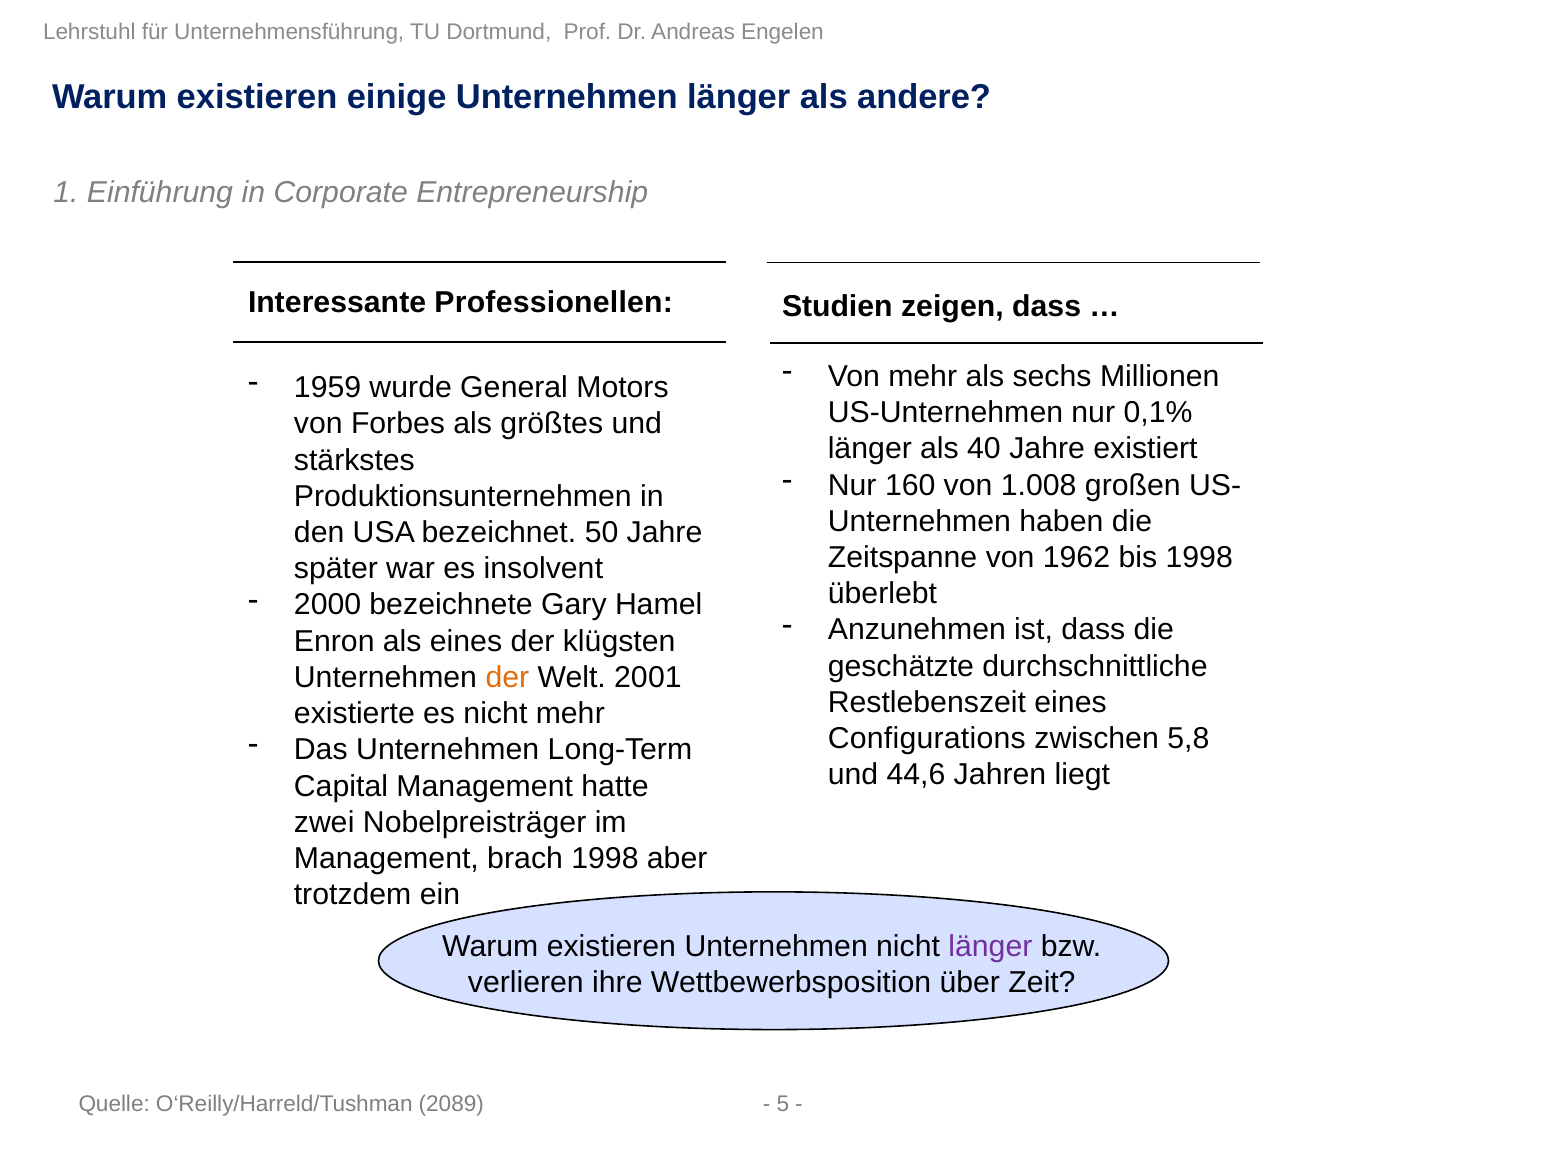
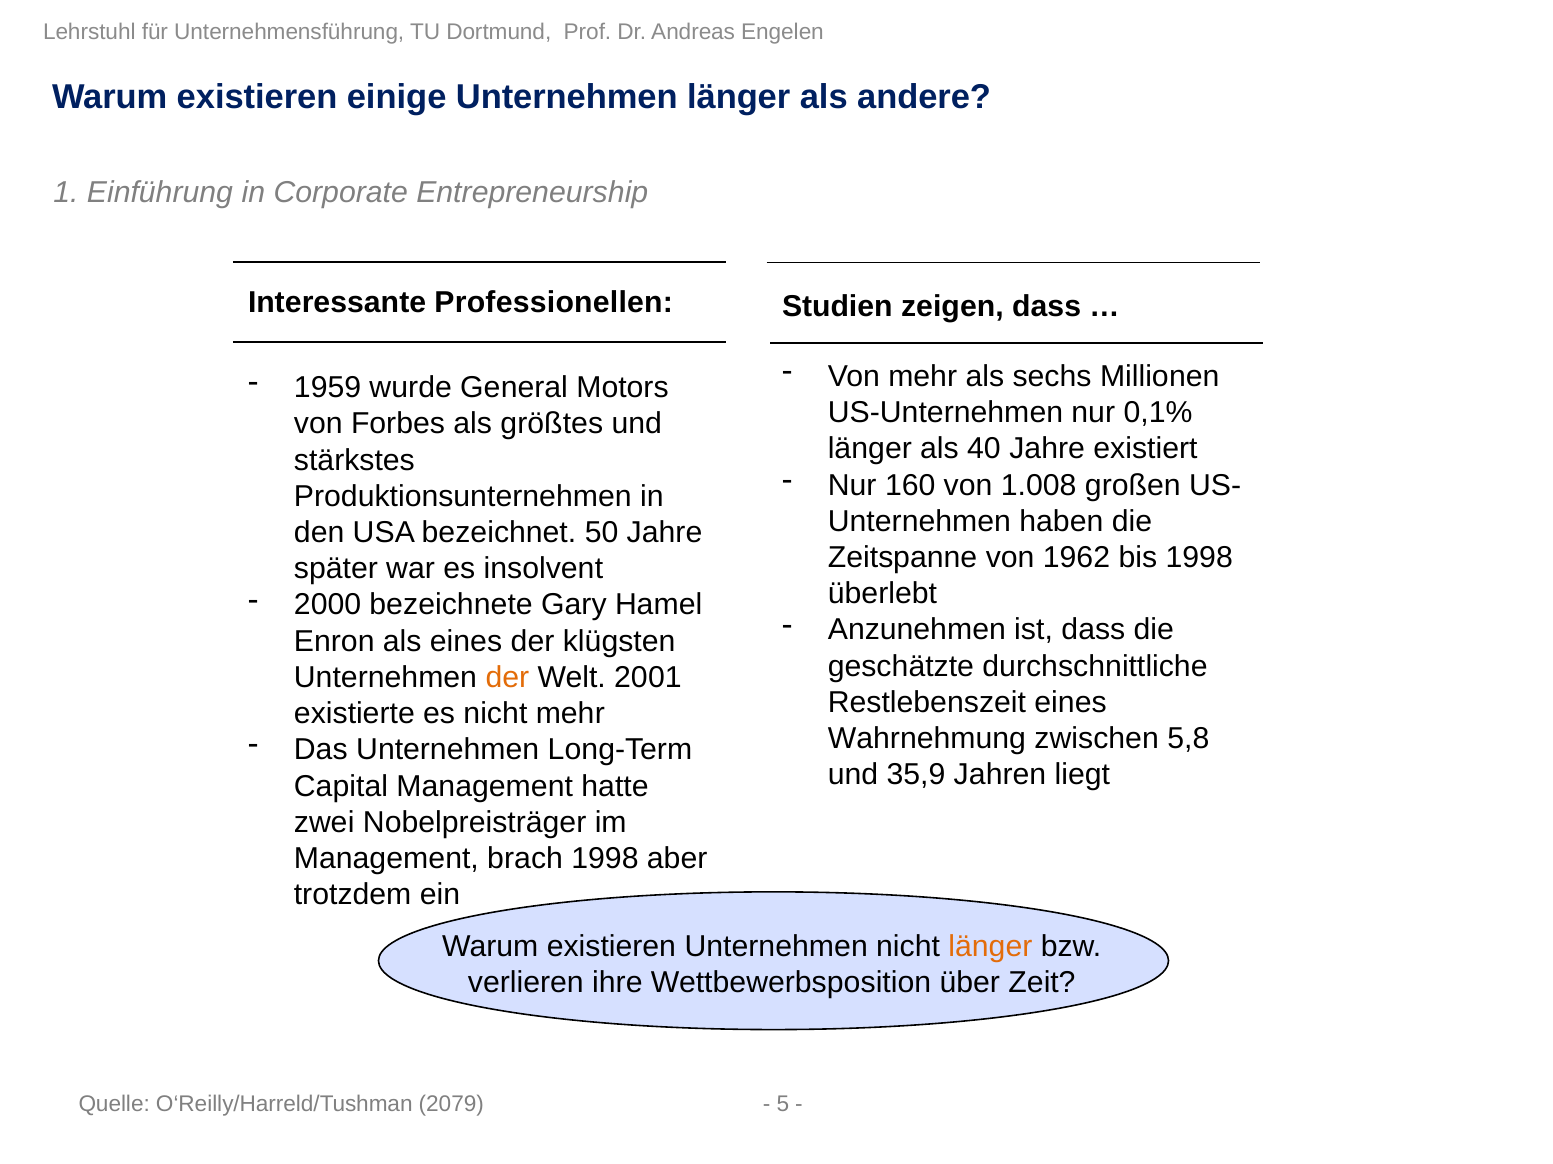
Configurations: Configurations -> Wahrnehmung
44,6: 44,6 -> 35,9
länger at (990, 947) colour: purple -> orange
2089: 2089 -> 2079
